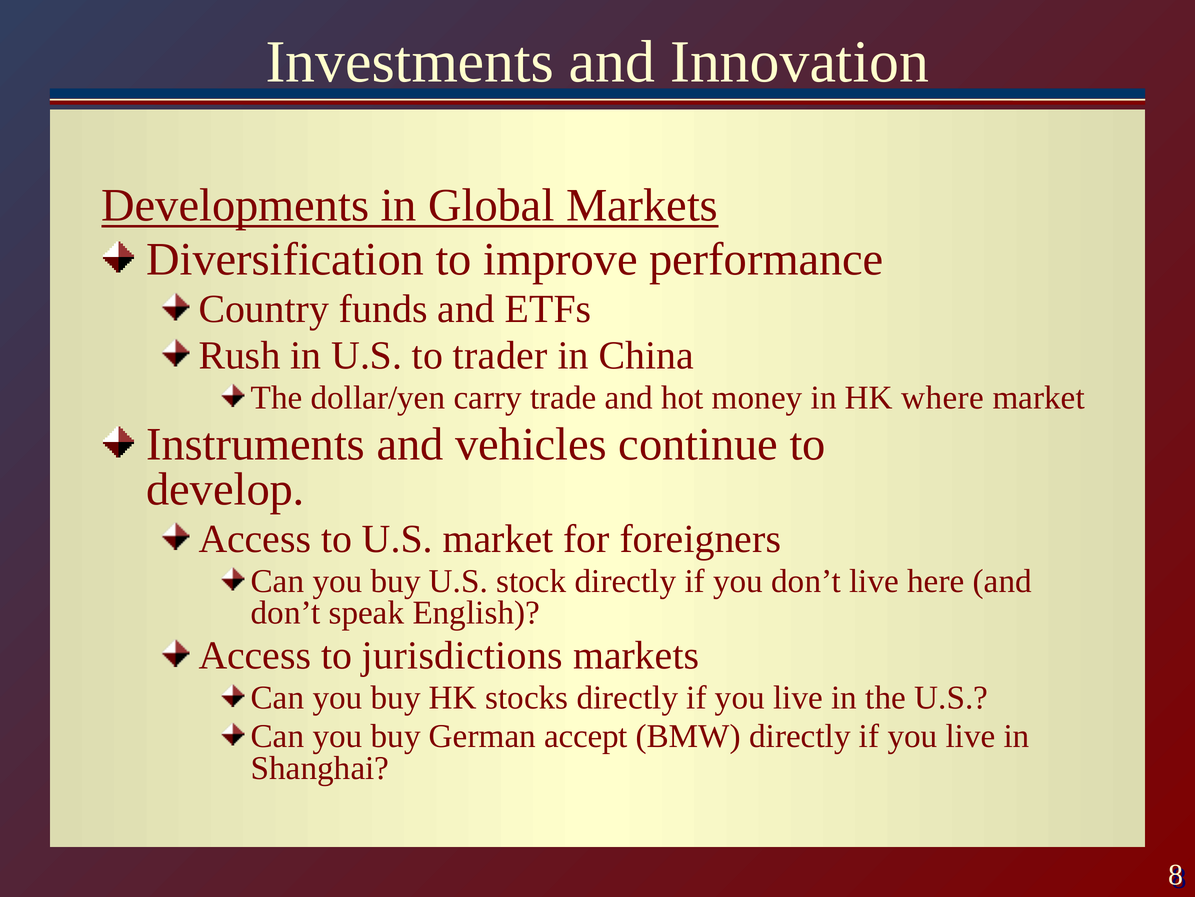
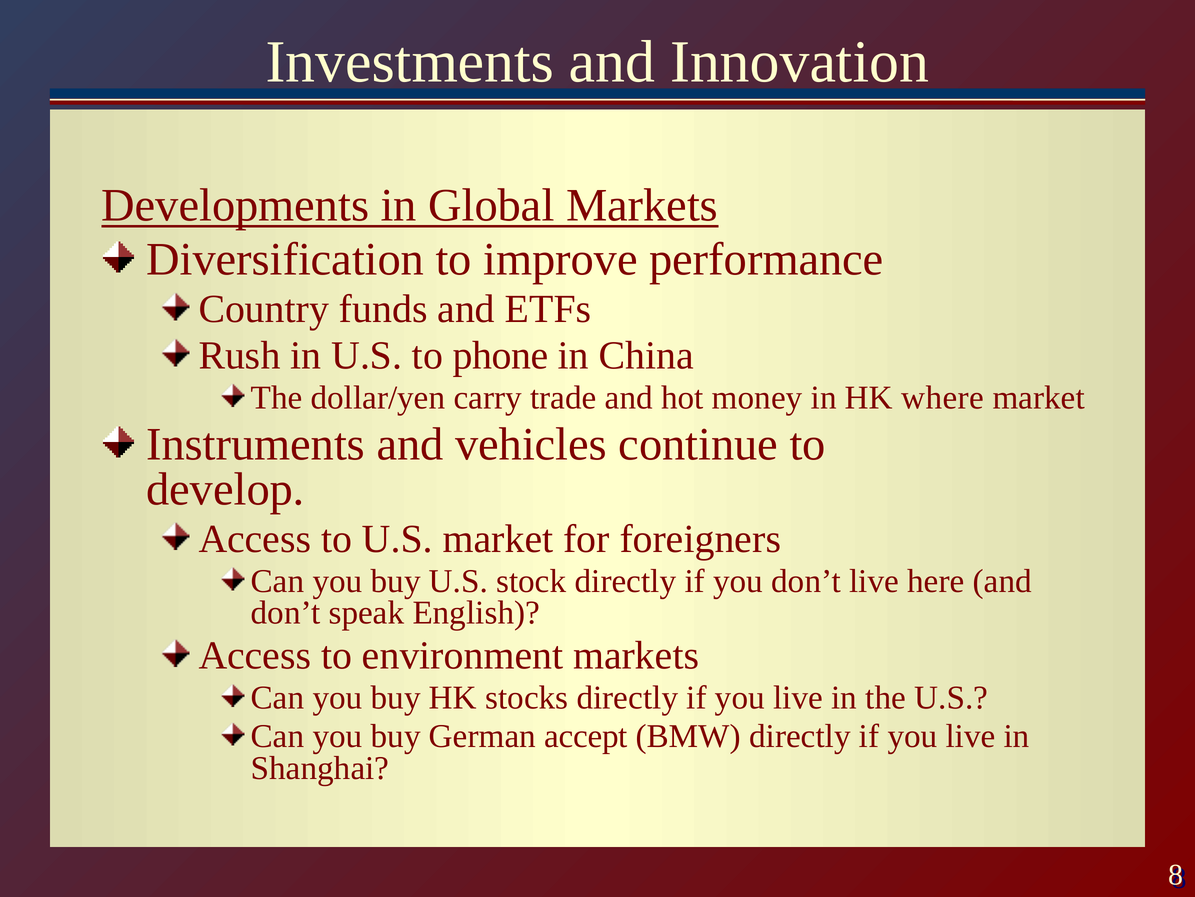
trader: trader -> phone
jurisdictions: jurisdictions -> environment
